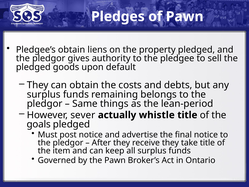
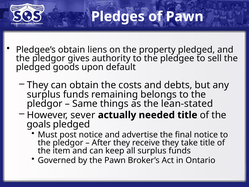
lean-period: lean-period -> lean-stated
whistle: whistle -> needed
